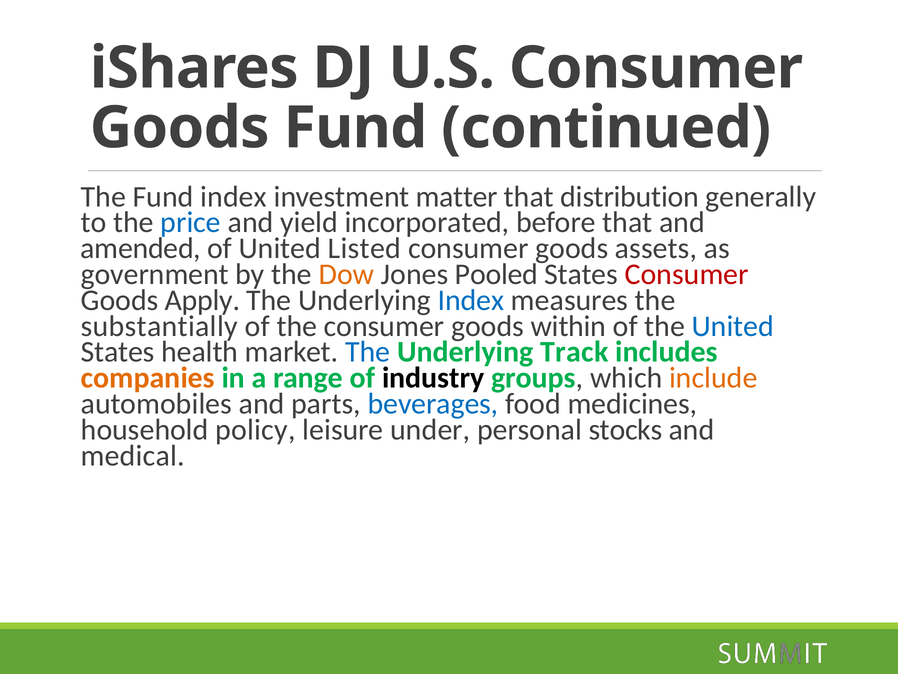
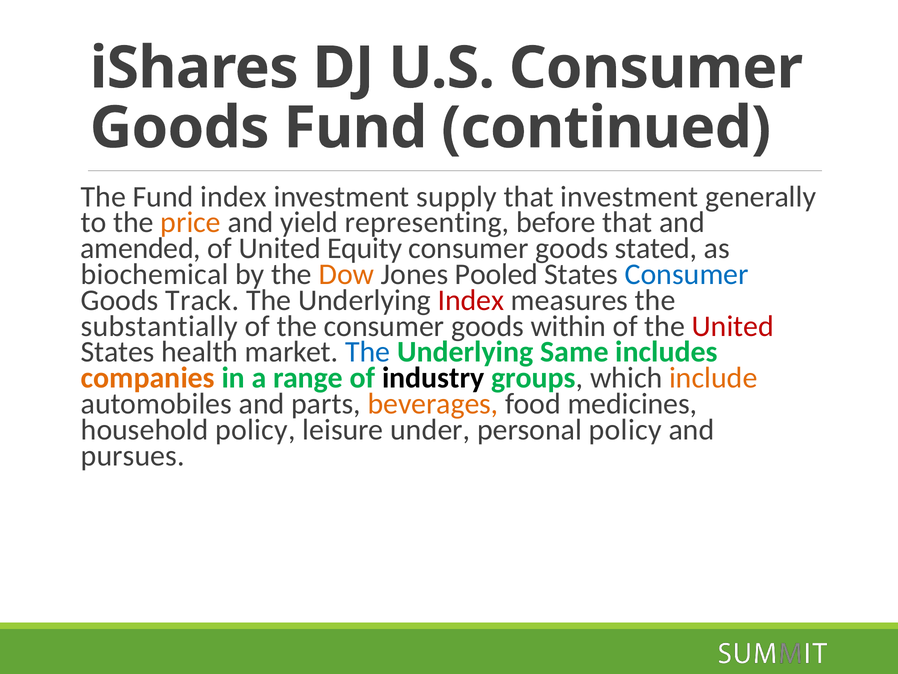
matter: matter -> supply
that distribution: distribution -> investment
price colour: blue -> orange
incorporated: incorporated -> representing
Listed: Listed -> Equity
assets: assets -> stated
government: government -> biochemical
Consumer at (687, 274) colour: red -> blue
Apply: Apply -> Track
Index at (471, 300) colour: blue -> red
United at (733, 326) colour: blue -> red
Track: Track -> Same
beverages colour: blue -> orange
personal stocks: stocks -> policy
medical: medical -> pursues
